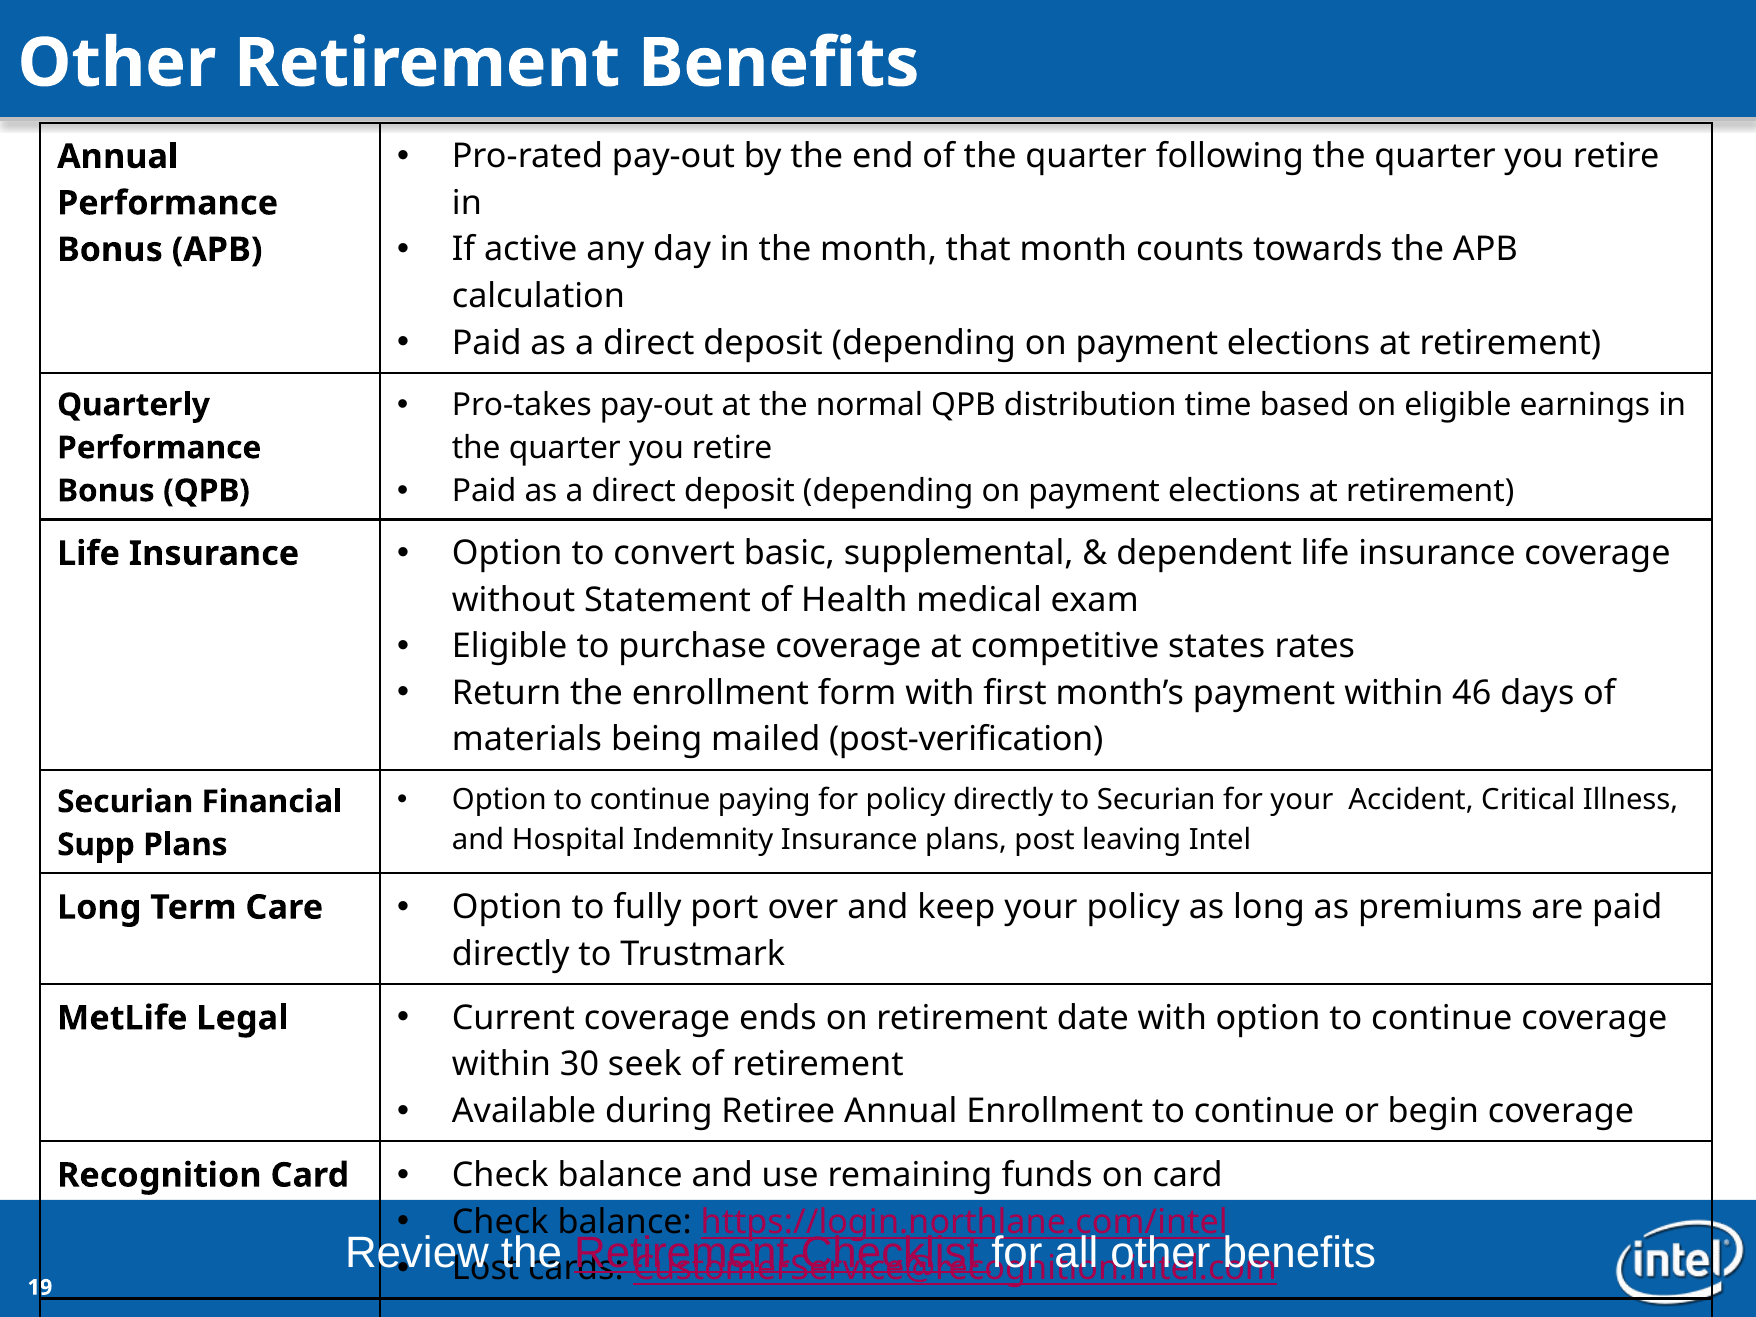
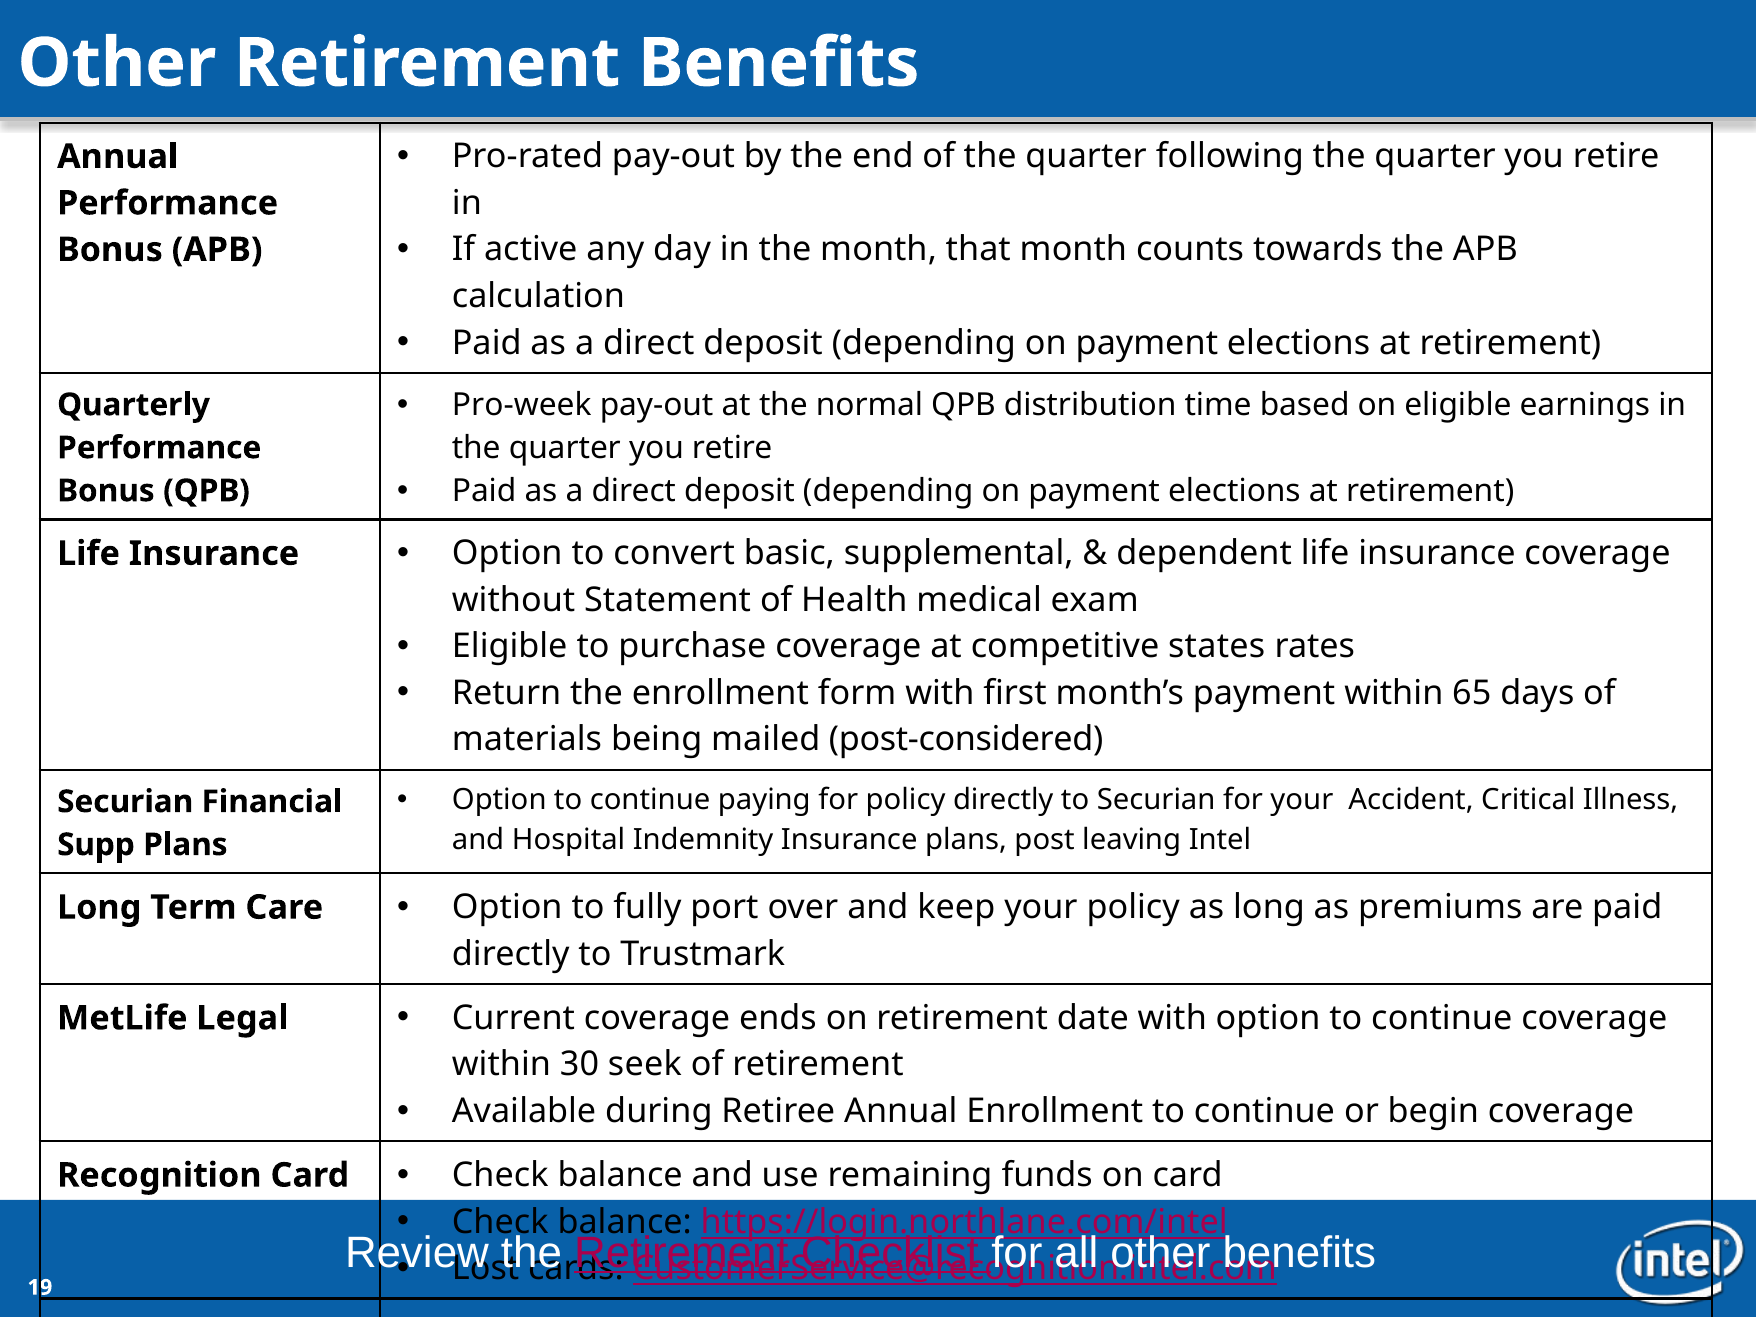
Pro-takes: Pro-takes -> Pro-week
46: 46 -> 65
post-verification: post-verification -> post-considered
